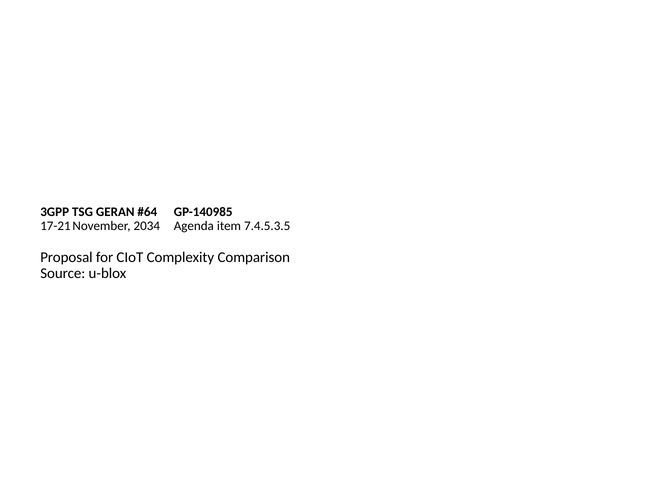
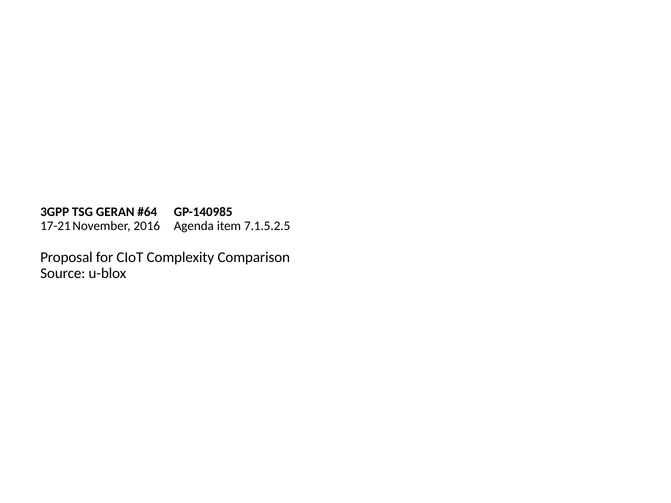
2034: 2034 -> 2016
7.4.5.3.5: 7.4.5.3.5 -> 7.1.5.2.5
